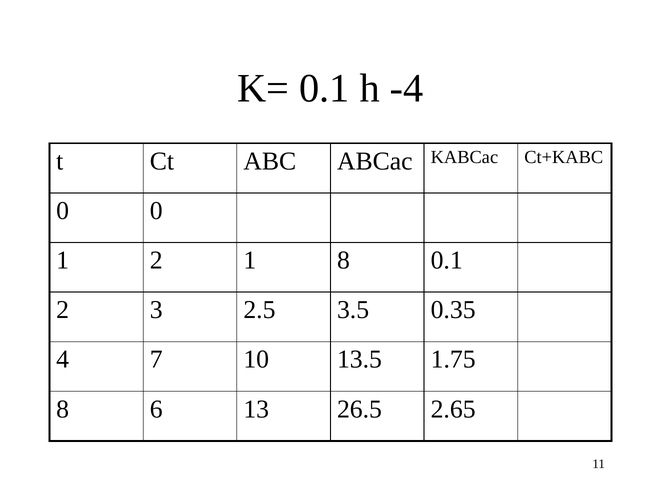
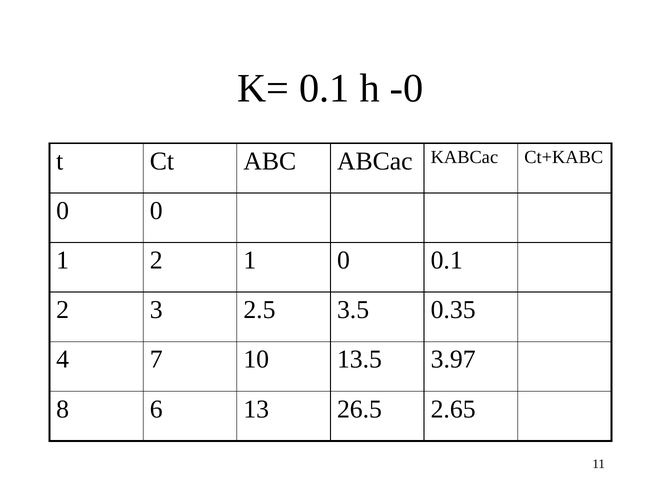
-4: -4 -> -0
1 8: 8 -> 0
1.75: 1.75 -> 3.97
